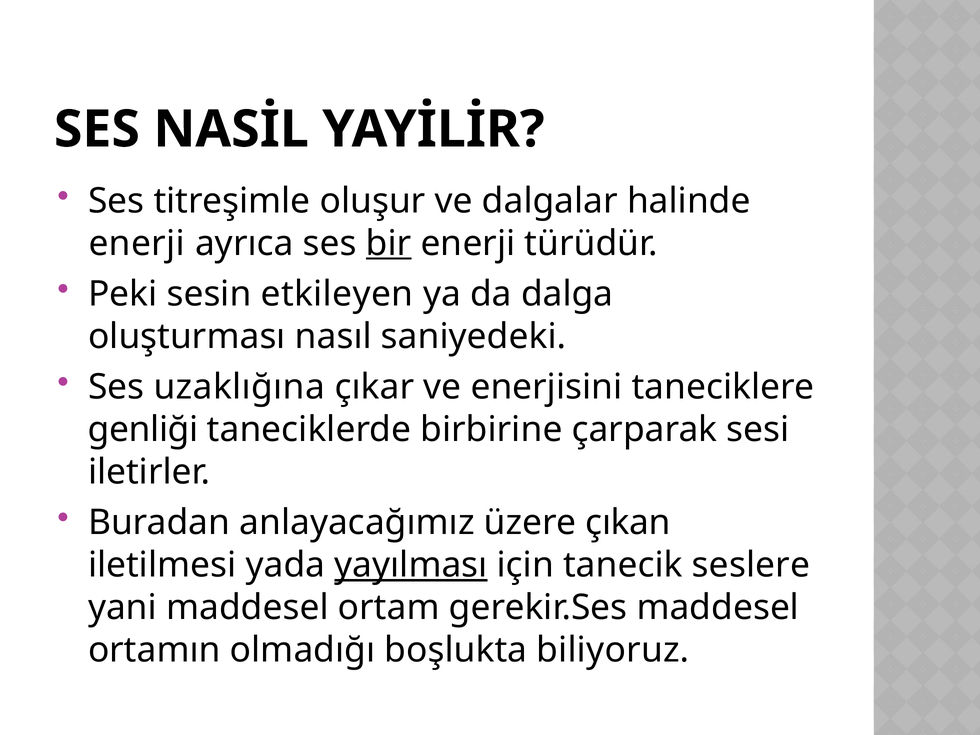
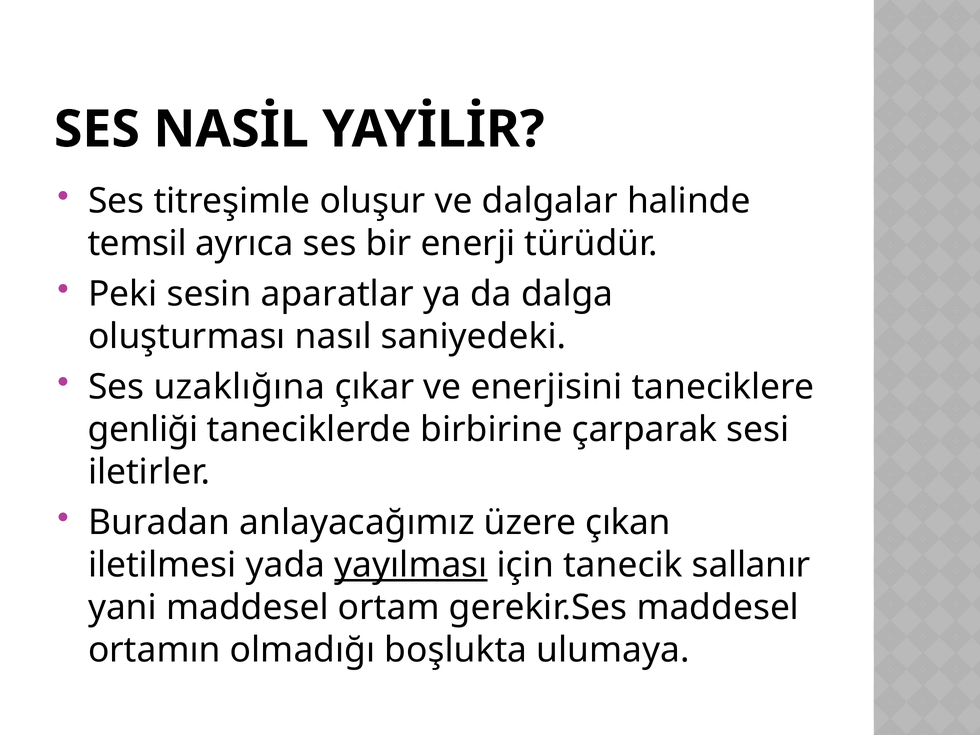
enerji at (137, 243): enerji -> temsil
bir underline: present -> none
etkileyen: etkileyen -> aparatlar
seslere: seslere -> sallanır
biliyoruz: biliyoruz -> ulumaya
